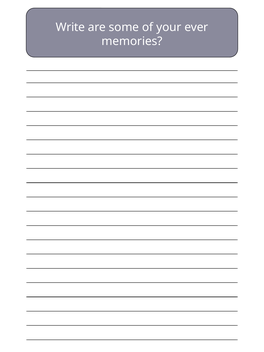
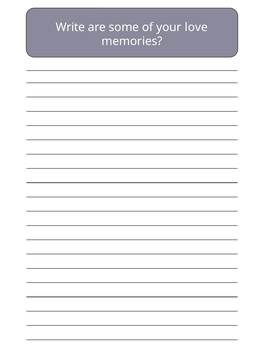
ever: ever -> love
